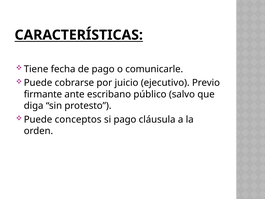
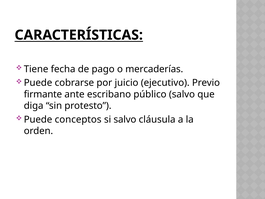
comunicarle: comunicarle -> mercaderías
si pago: pago -> salvo
